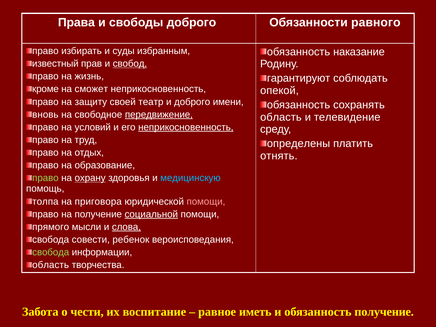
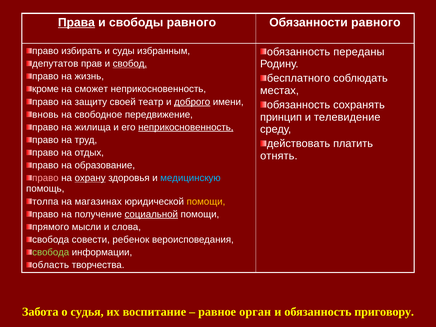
Права underline: none -> present
свободы доброго: доброго -> равного
наказание: наказание -> переданы
известный: известный -> депутатов
гарантируют: гарантируют -> бесплатного
опекой: опекой -> местах
доброго at (192, 102) underline: none -> present
передвижение underline: present -> none
область at (281, 117): область -> принцип
условий: условий -> жилища
определены: определены -> действовать
право at (45, 178) colour: light green -> pink
приговора: приговора -> магазинах
помощи at (206, 201) colour: pink -> yellow
слова underline: present -> none
чести: чести -> судья
иметь: иметь -> орган
обязанность получение: получение -> приговору
